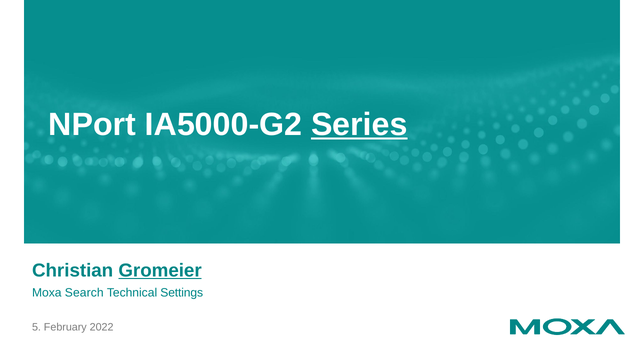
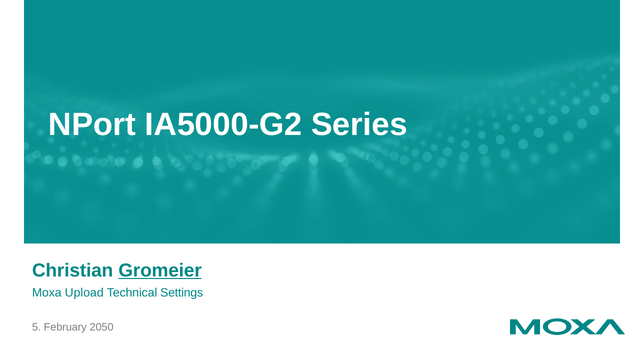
Series underline: present -> none
Search: Search -> Upload
2022: 2022 -> 2050
